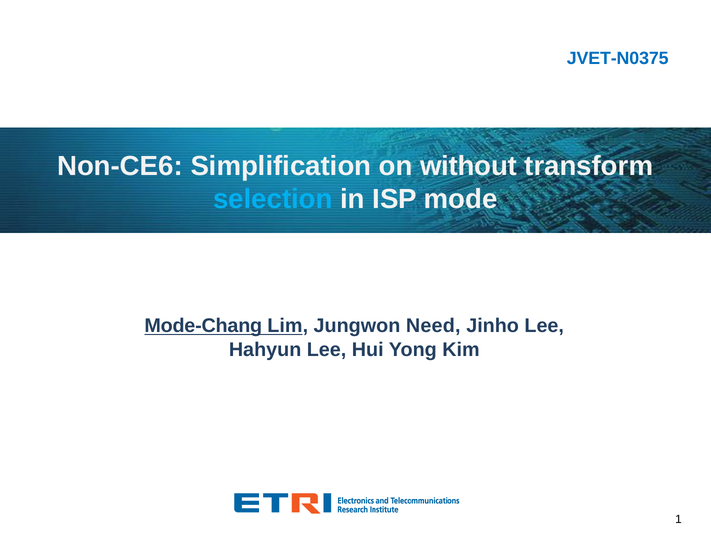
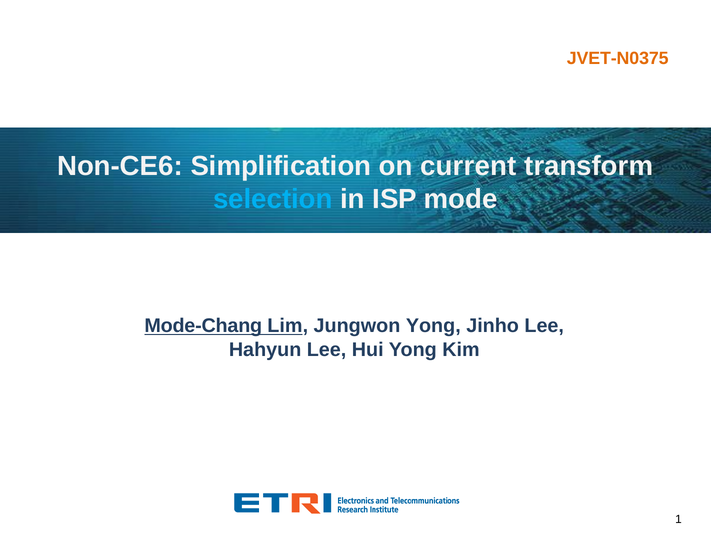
JVET-N0375 colour: blue -> orange
without: without -> current
Jungwon Need: Need -> Yong
